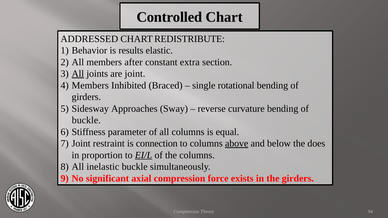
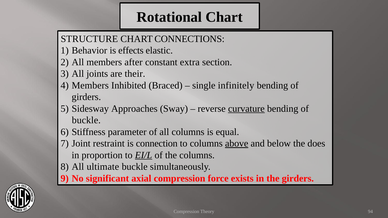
Controlled: Controlled -> Rotational
ADDRESSED: ADDRESSED -> STRUCTURE
REDISTRIBUTE: REDISTRIBUTE -> CONNECTIONS
results: results -> effects
All at (78, 74) underline: present -> none
are joint: joint -> their
rotational: rotational -> infinitely
curvature underline: none -> present
inelastic: inelastic -> ultimate
